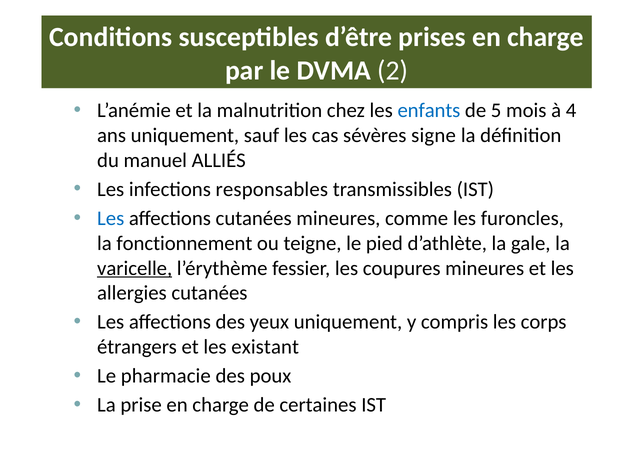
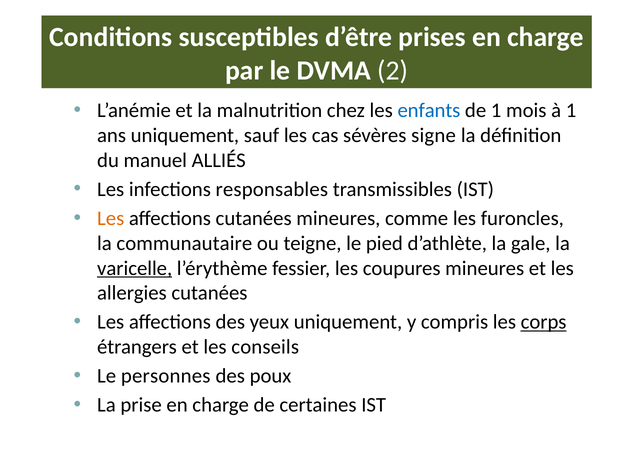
de 5: 5 -> 1
à 4: 4 -> 1
Les at (111, 218) colour: blue -> orange
fonctionnement: fonctionnement -> communautaire
corps underline: none -> present
existant: existant -> conseils
pharmacie: pharmacie -> personnes
